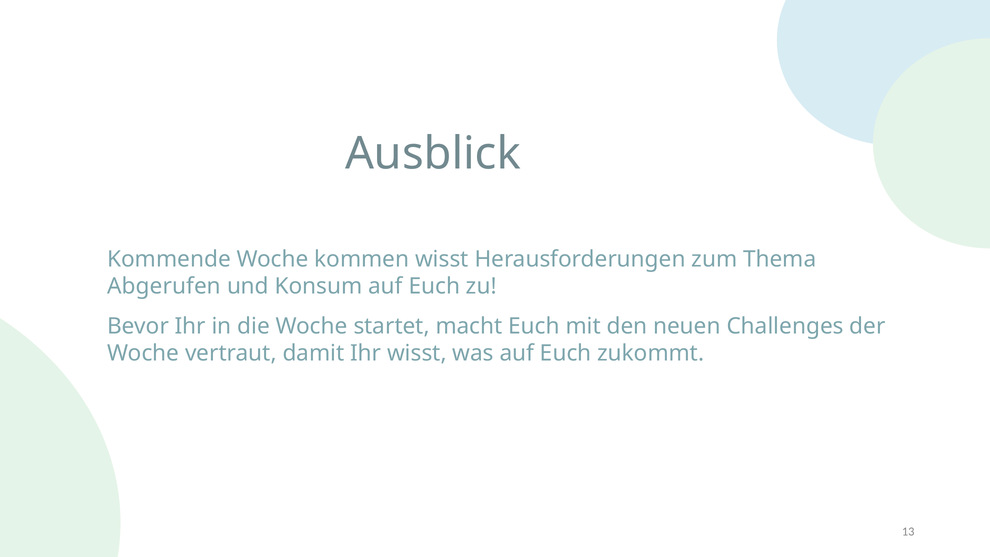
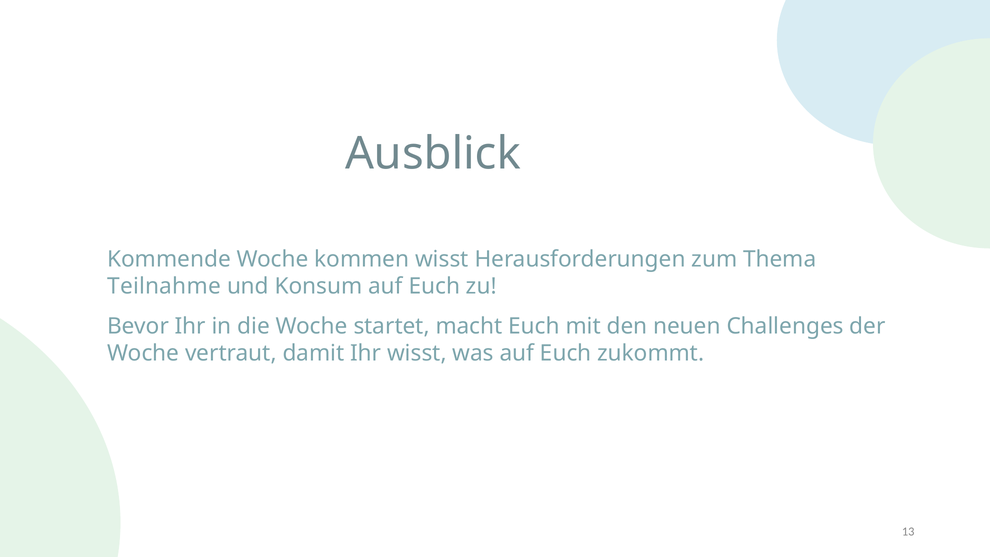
Abgerufen: Abgerufen -> Teilnahme
